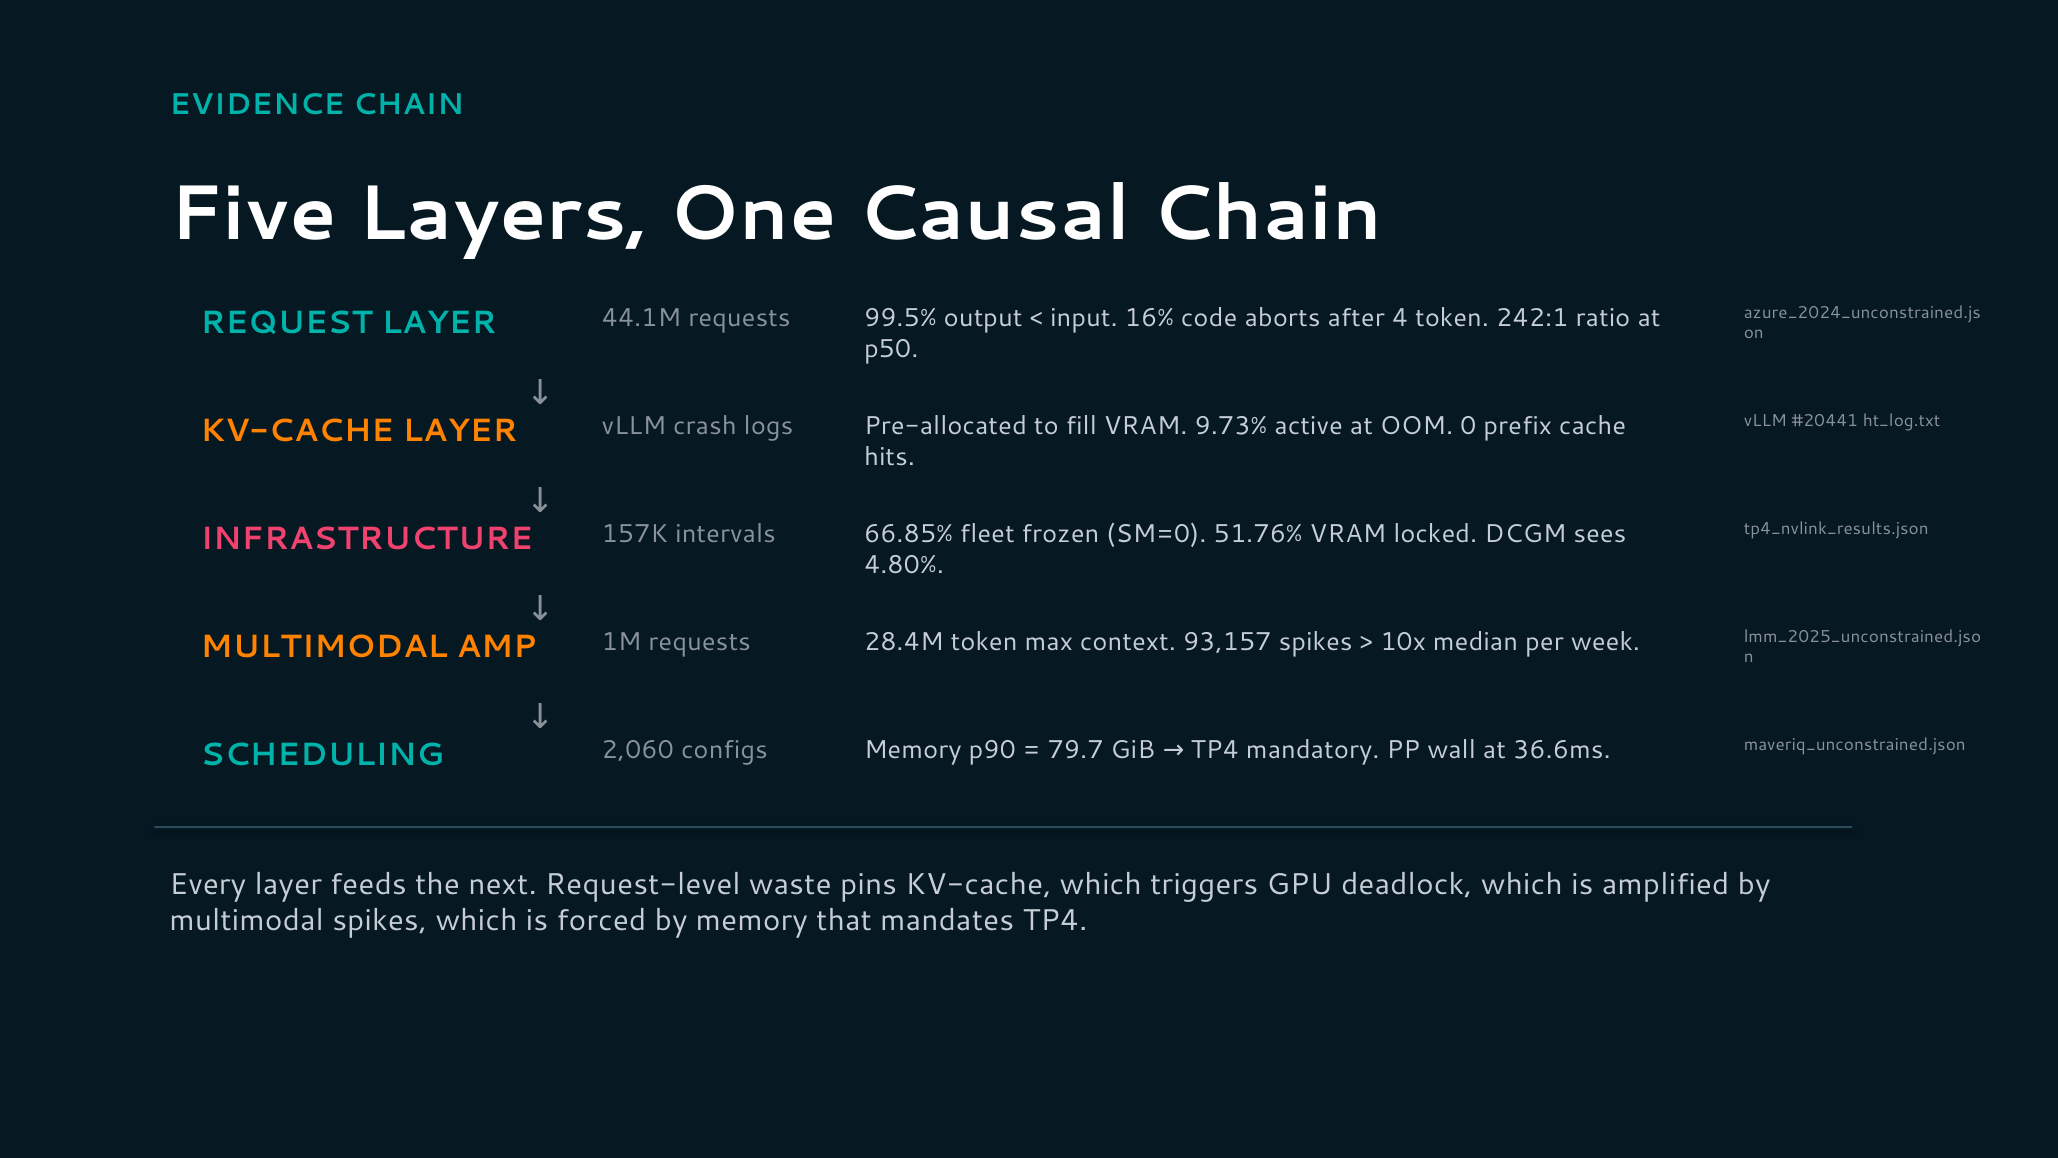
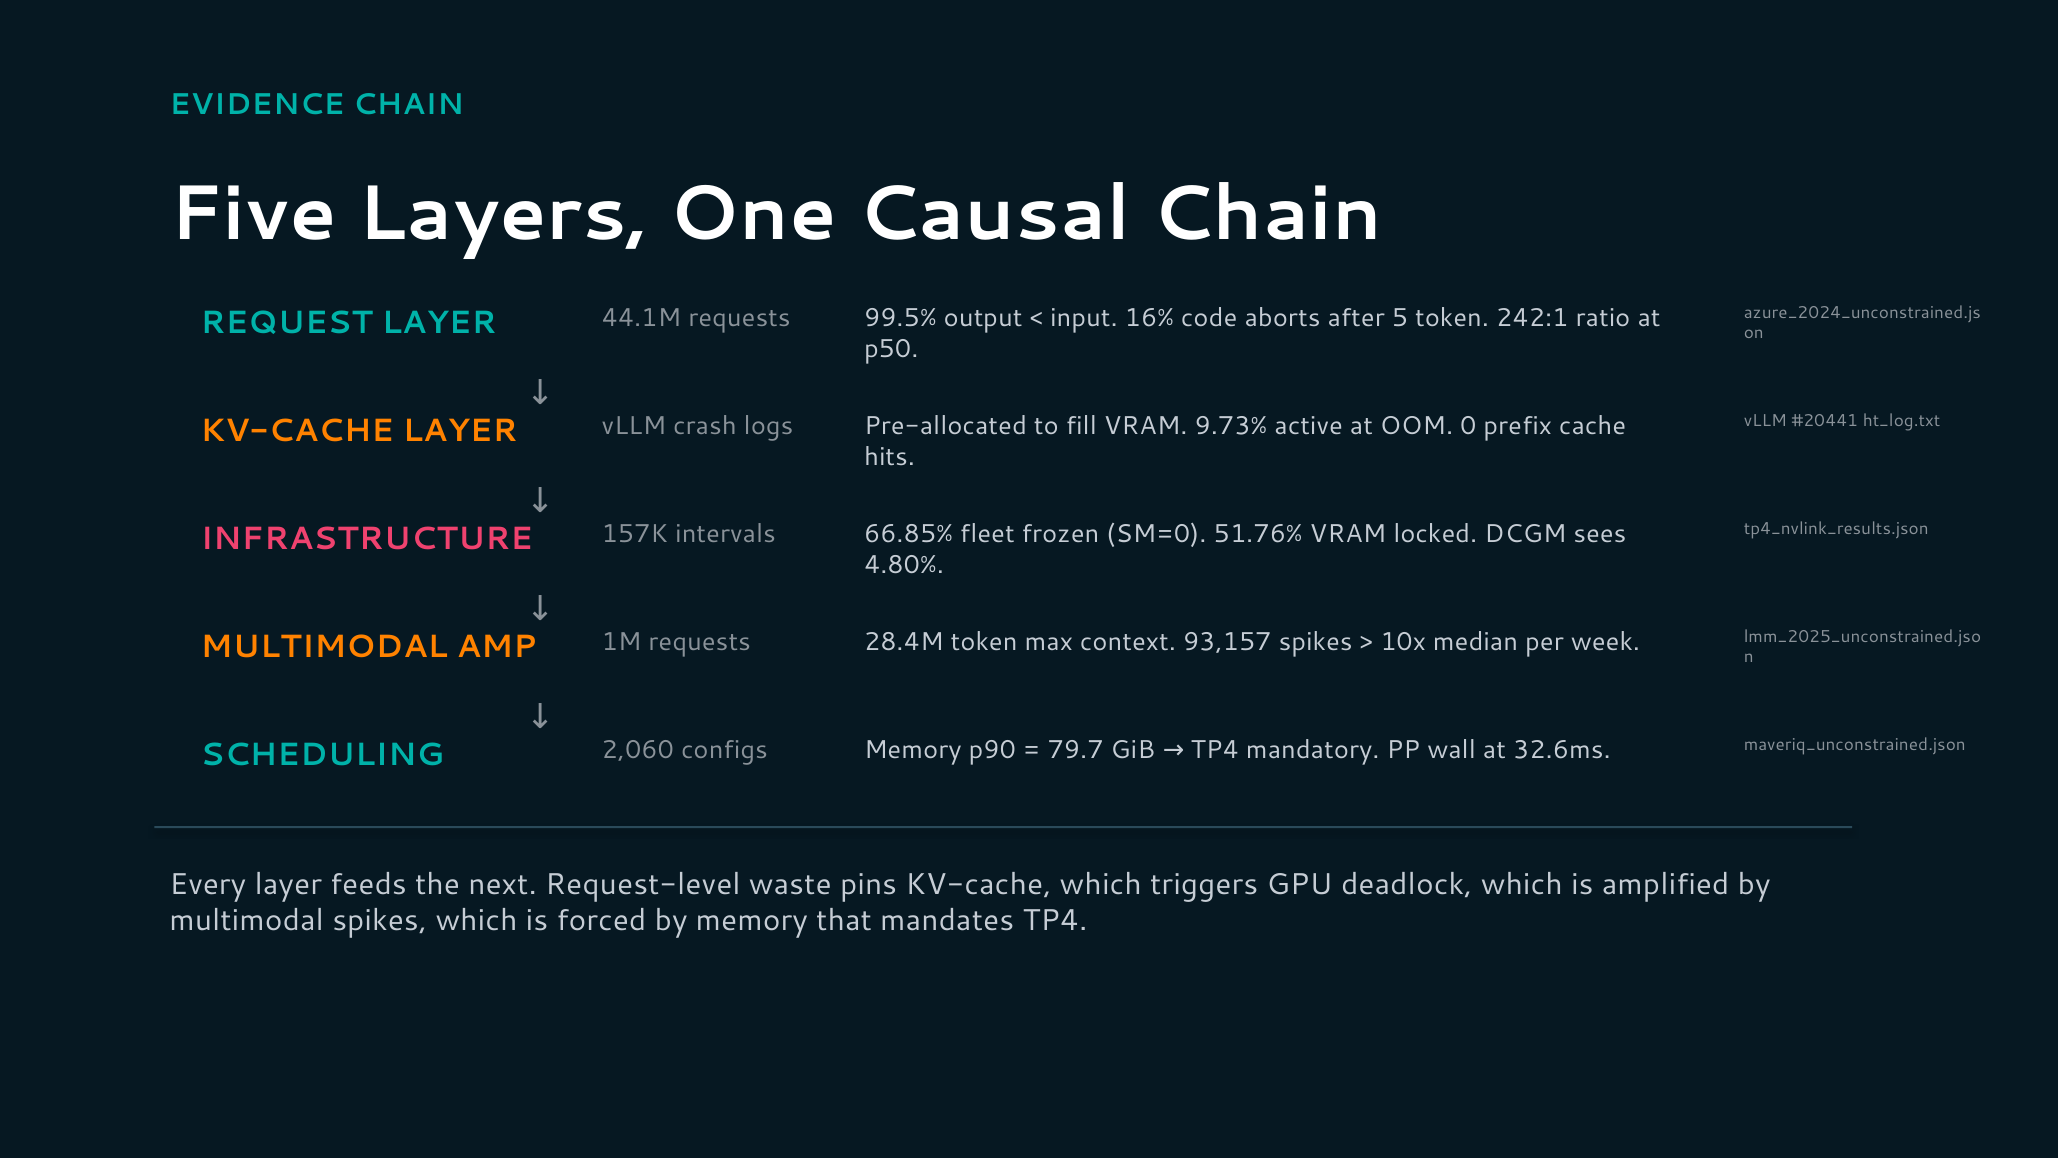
4: 4 -> 5
36.6ms: 36.6ms -> 32.6ms
